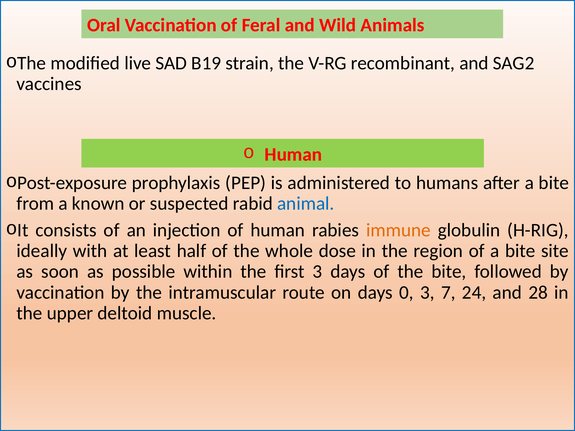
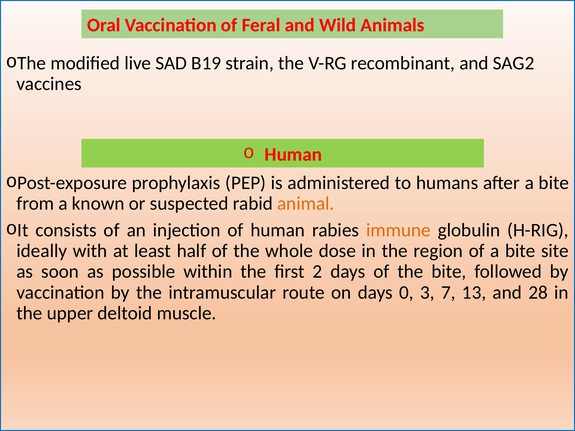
animal colour: blue -> orange
first 3: 3 -> 2
24: 24 -> 13
